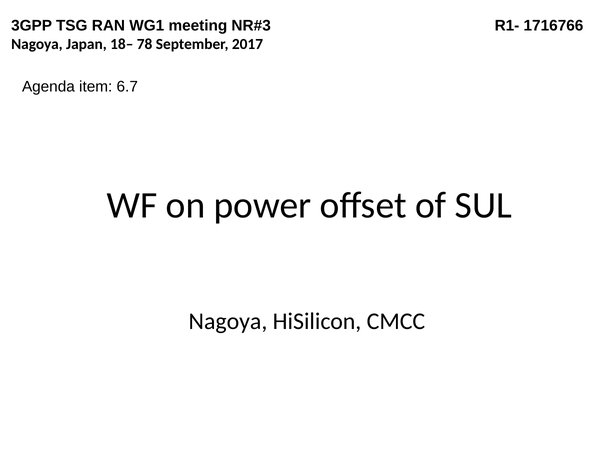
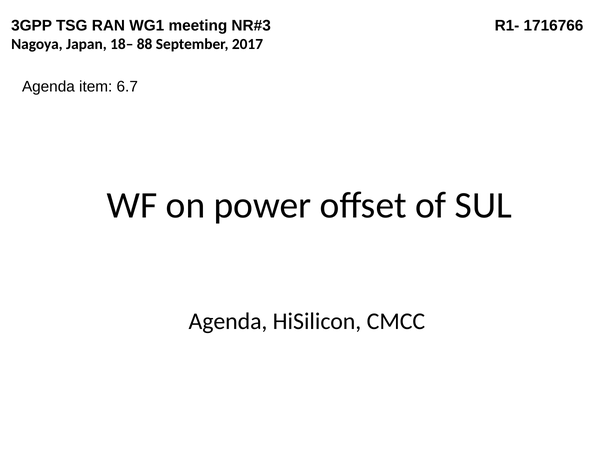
78: 78 -> 88
Nagoya at (228, 321): Nagoya -> Agenda
